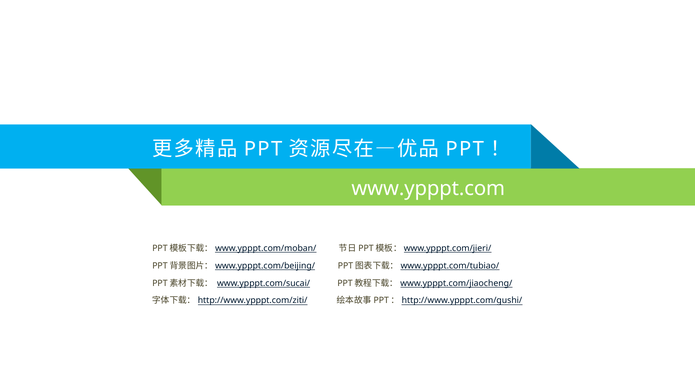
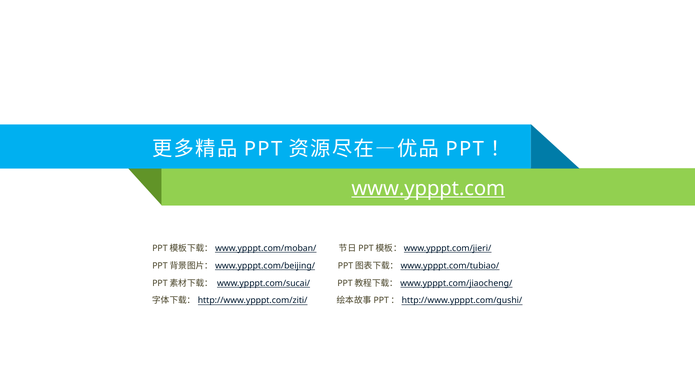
www.ypppt.com underline: none -> present
